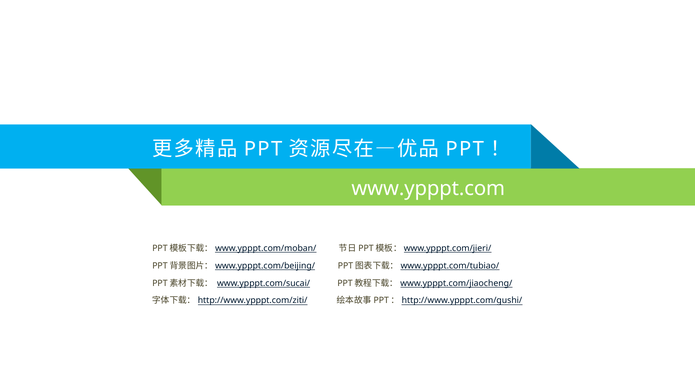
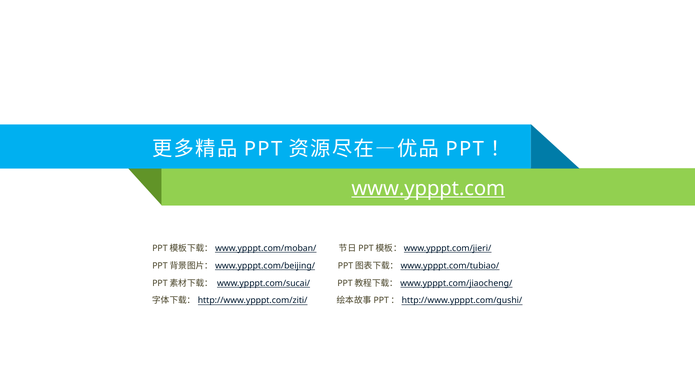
www.ypppt.com underline: none -> present
